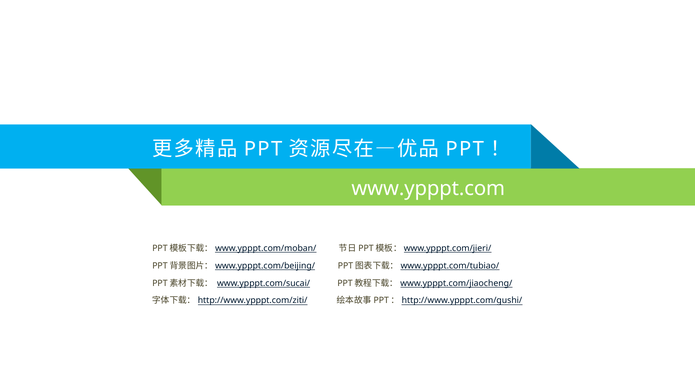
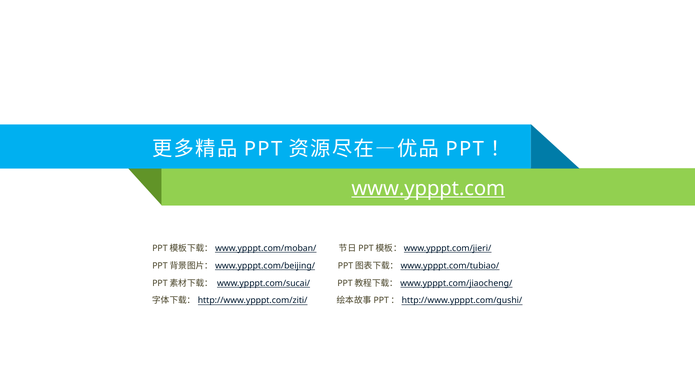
www.ypppt.com underline: none -> present
